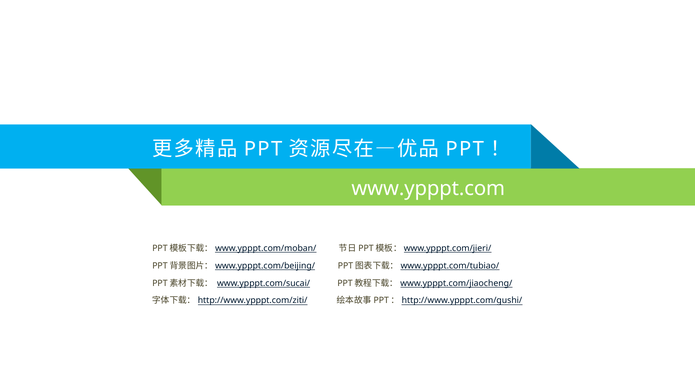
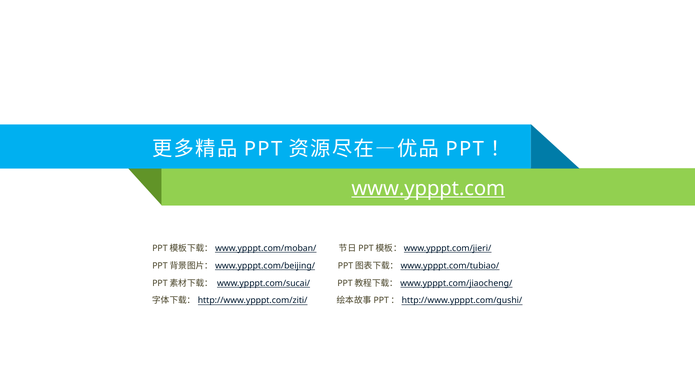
www.ypppt.com underline: none -> present
